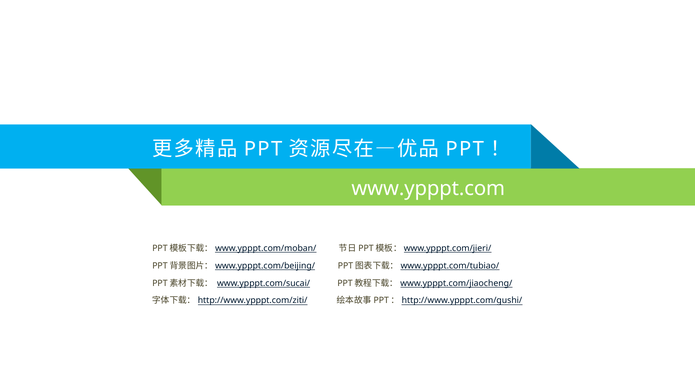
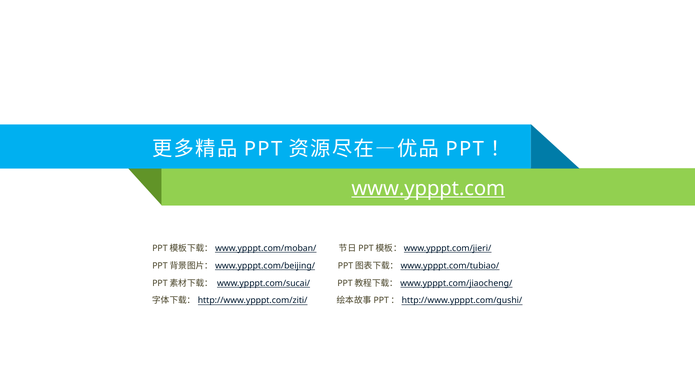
www.ypppt.com underline: none -> present
